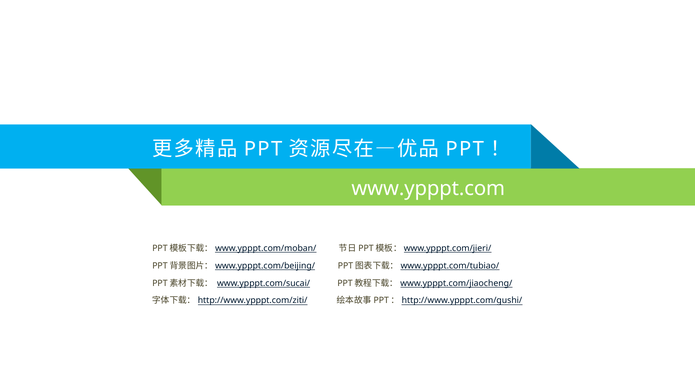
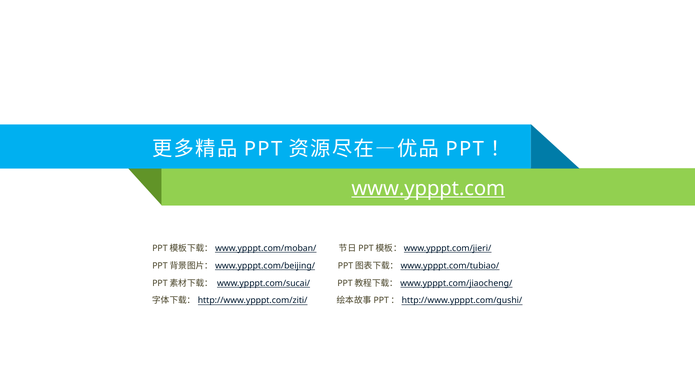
www.ypppt.com underline: none -> present
